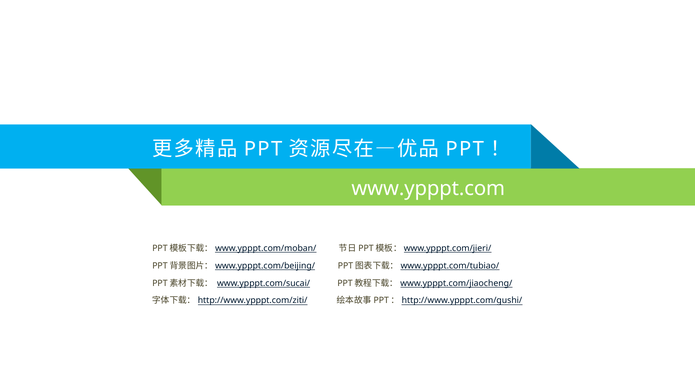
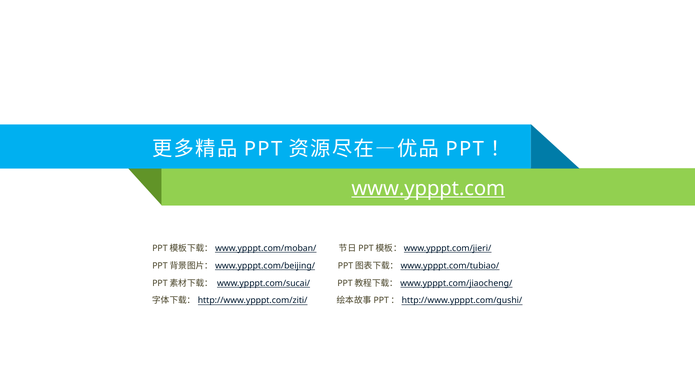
www.ypppt.com underline: none -> present
